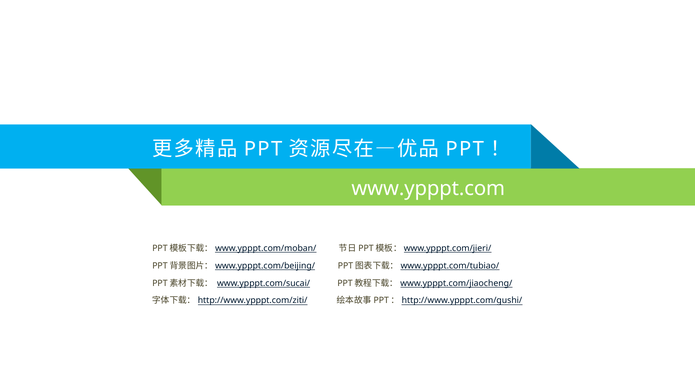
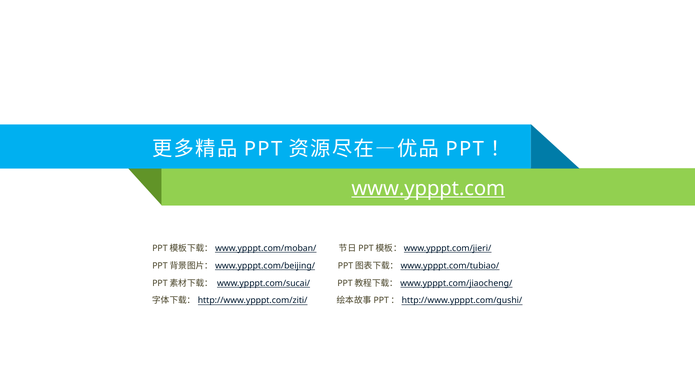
www.ypppt.com underline: none -> present
